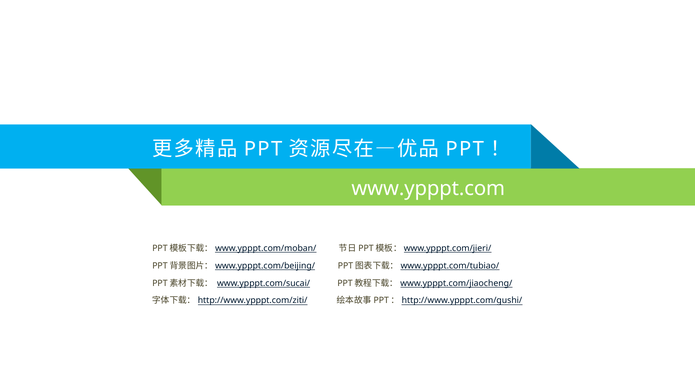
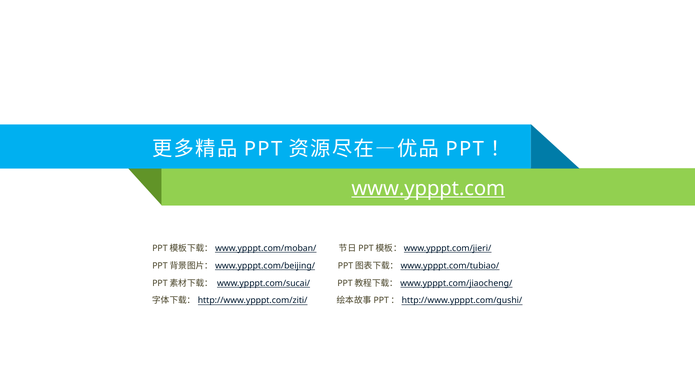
www.ypppt.com underline: none -> present
